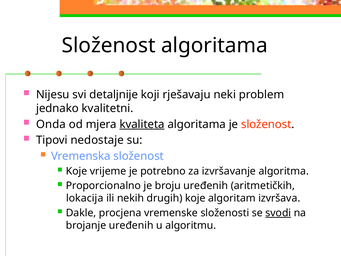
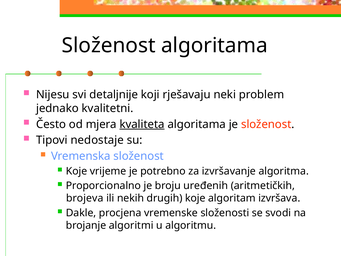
Onda: Onda -> Često
lokacija: lokacija -> brojeva
svodi underline: present -> none
brojanje uređenih: uređenih -> algoritmi
